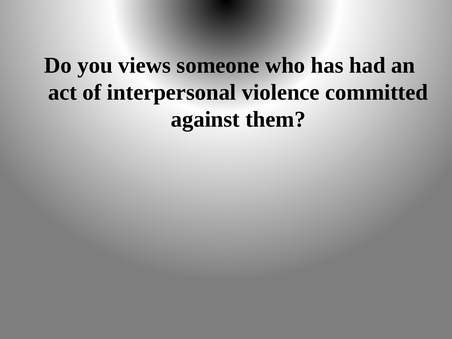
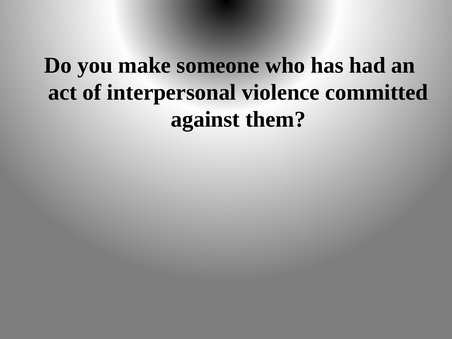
views: views -> make
